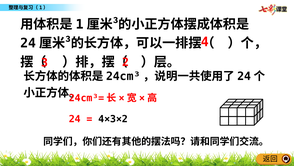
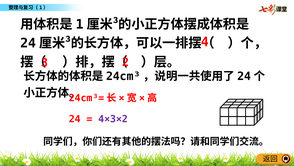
4×3×2 colour: black -> purple
